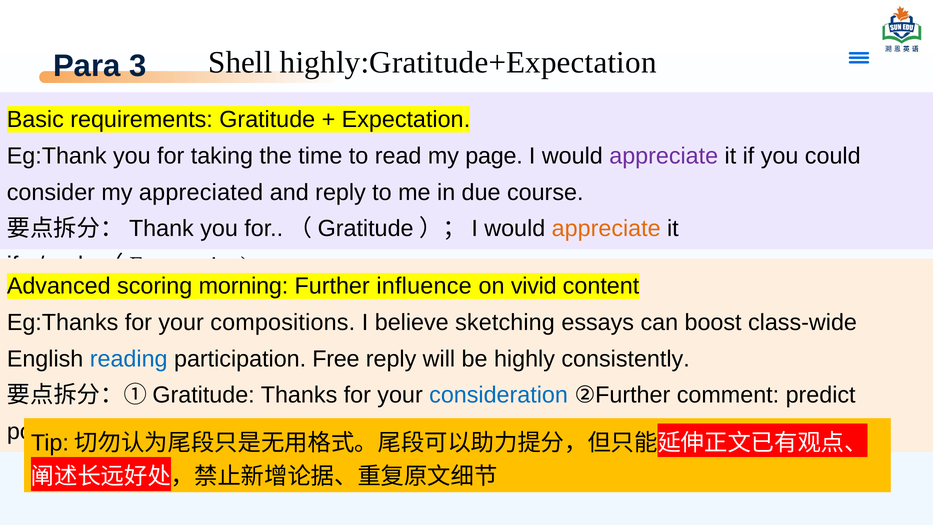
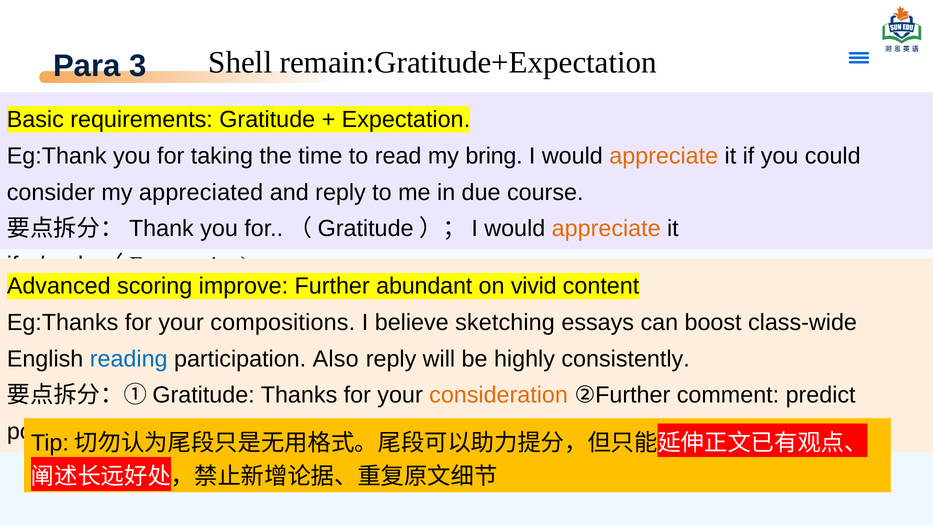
highly:Gratitude+Expectation: highly:Gratitude+Expectation -> remain:Gratitude+Expectation
page: page -> bring
appreciate at (664, 156) colour: purple -> orange
morning: morning -> improve
Further influence: influence -> abundant
Free: Free -> Also
consideration colour: blue -> orange
